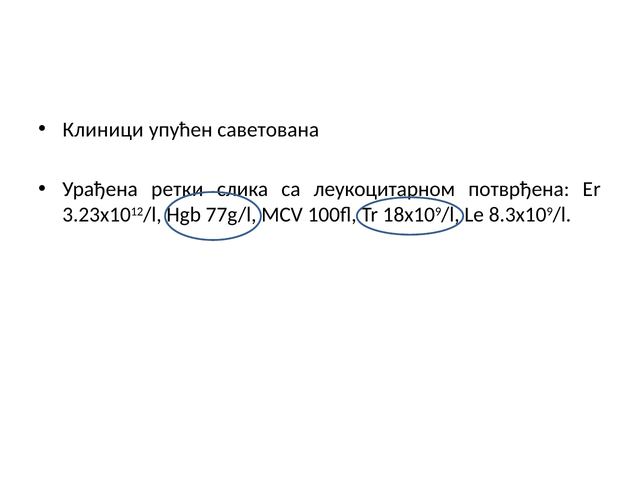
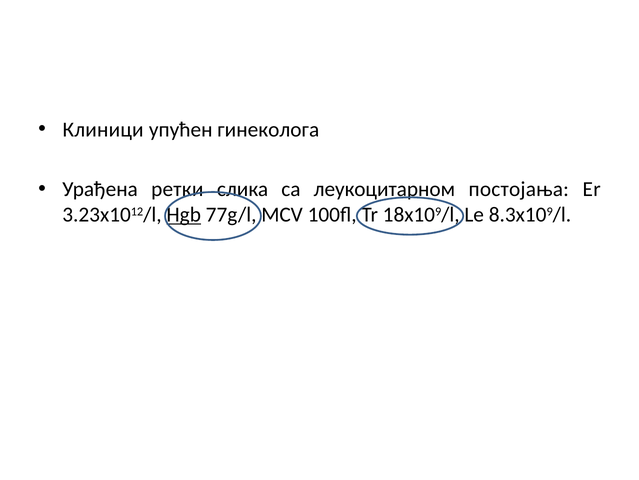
саветована: саветована -> гинеколога
потврђена: потврђена -> постојања
Hgb underline: none -> present
